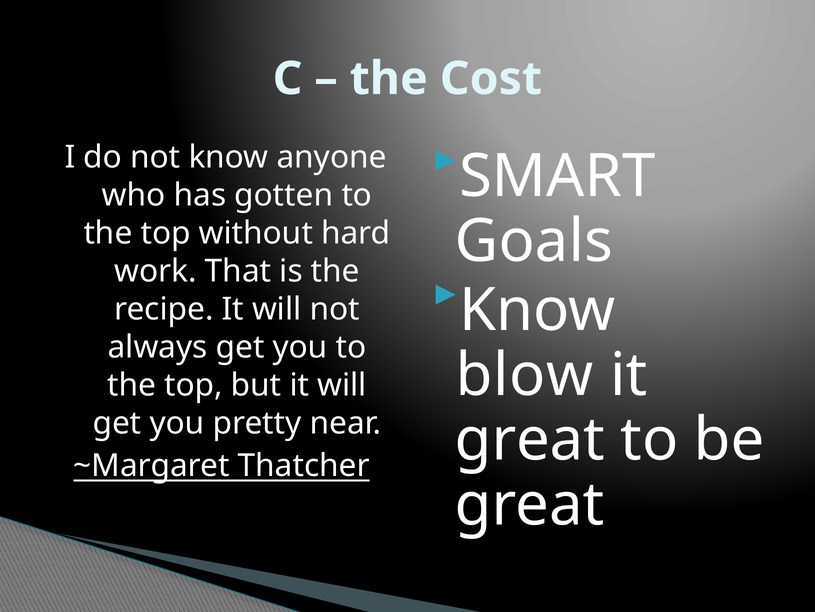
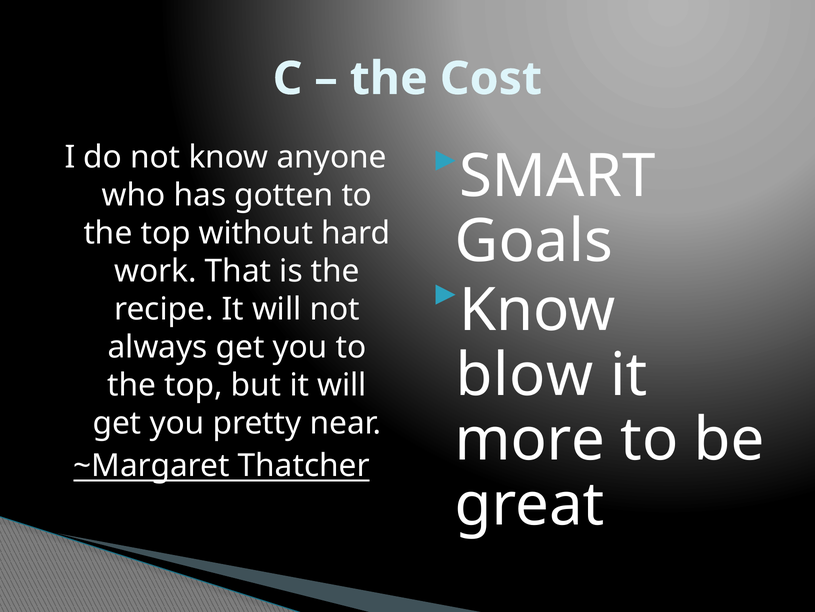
great at (530, 440): great -> more
